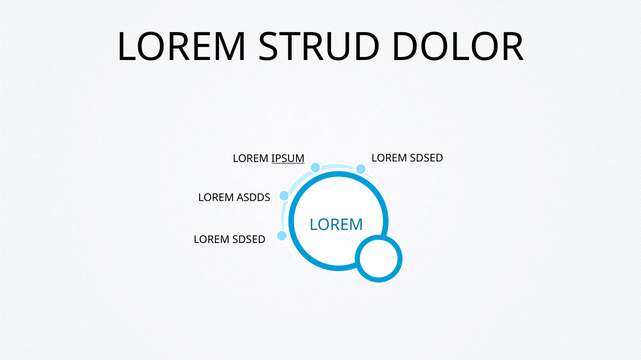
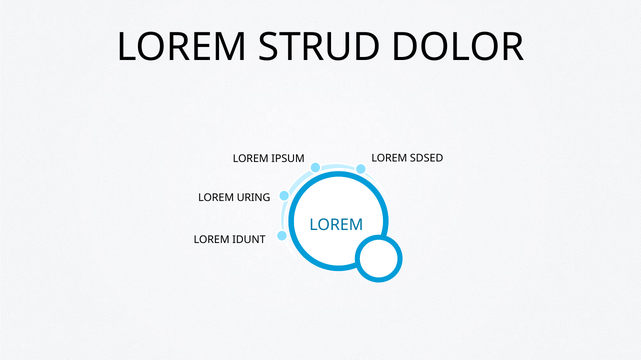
IPSUM underline: present -> none
ASDDS: ASDDS -> URING
SDSED at (249, 240): SDSED -> IDUNT
